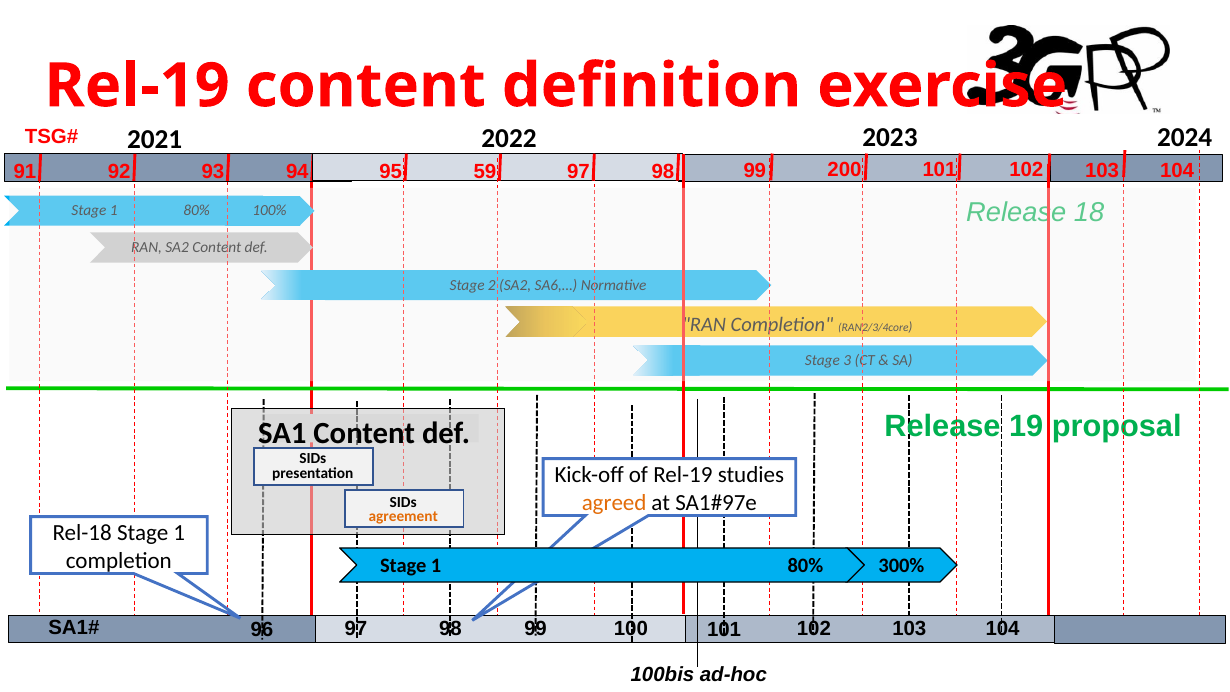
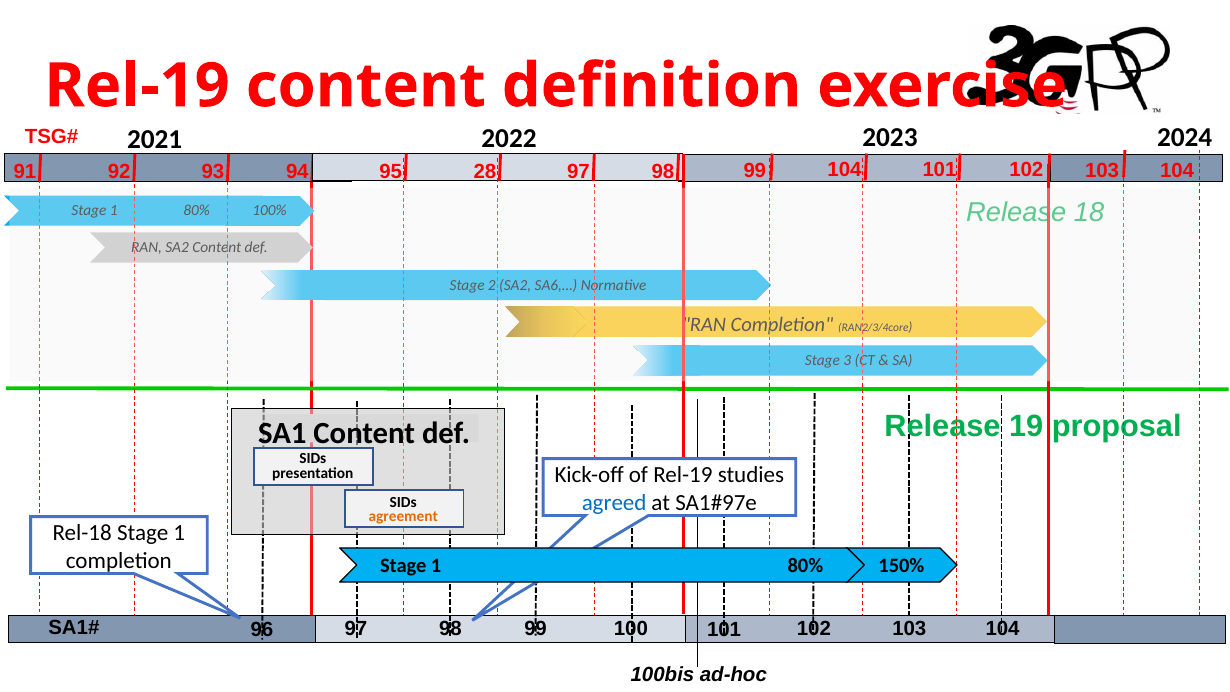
99 200: 200 -> 104
59: 59 -> 28
agreed colour: orange -> blue
300%: 300% -> 150%
